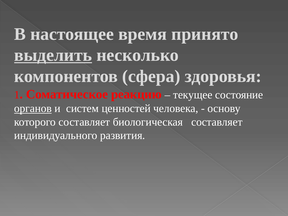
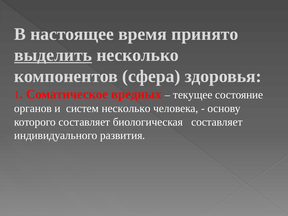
реакцию: реакцию -> вредных
органов underline: present -> none
систем ценностей: ценностей -> несколько
